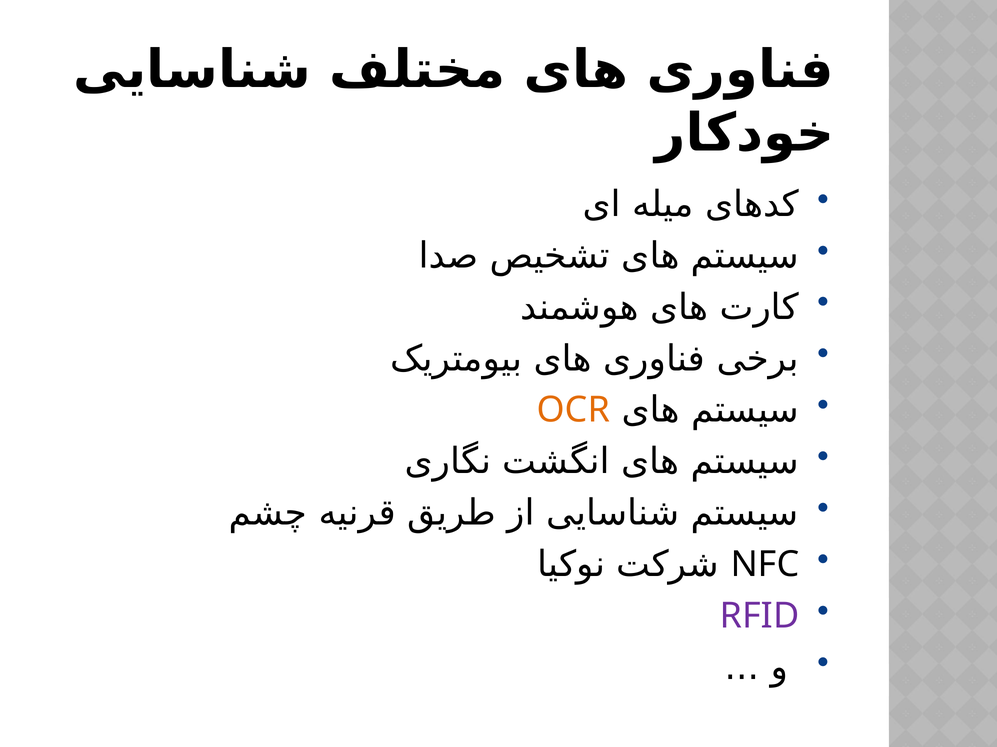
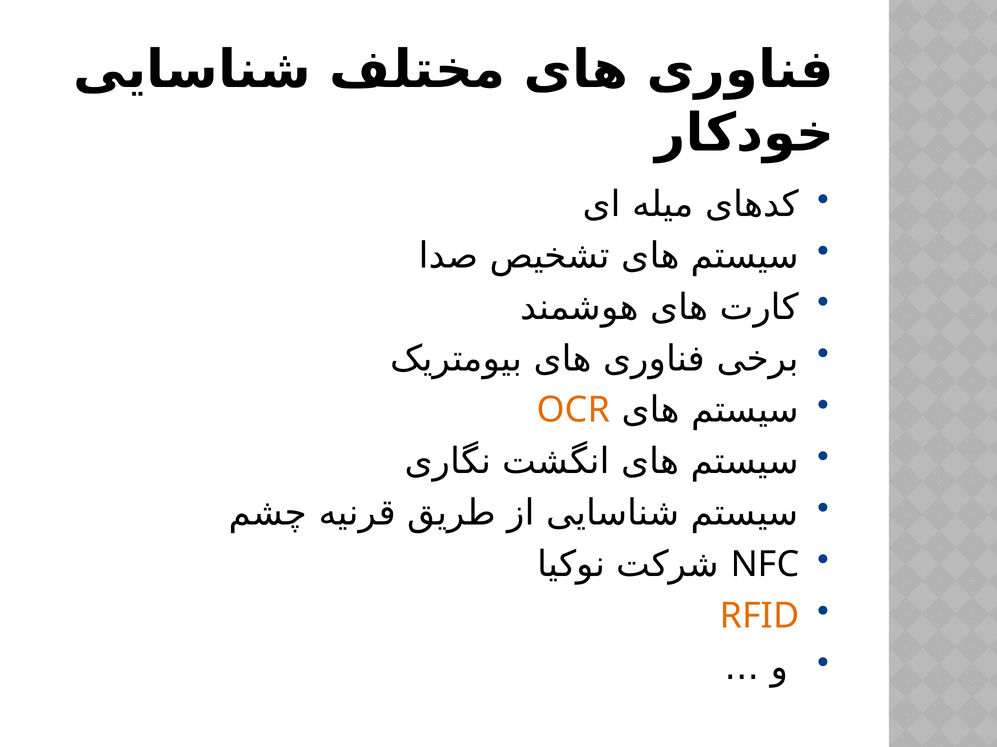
RFID colour: purple -> orange
